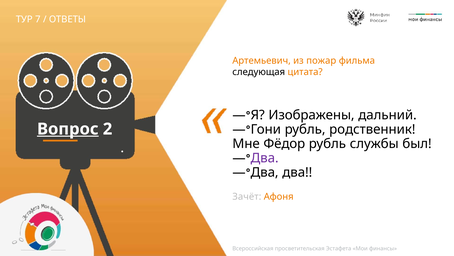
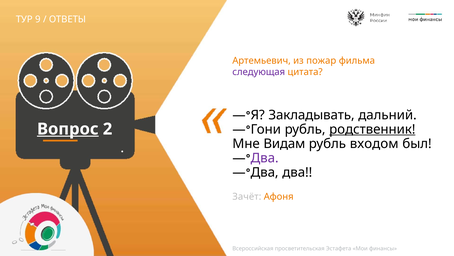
7: 7 -> 9
следующая colour: black -> purple
Изображены: Изображены -> Закладывать
родственник underline: none -> present
Фёдор: Фёдор -> Видам
службы: службы -> входом
